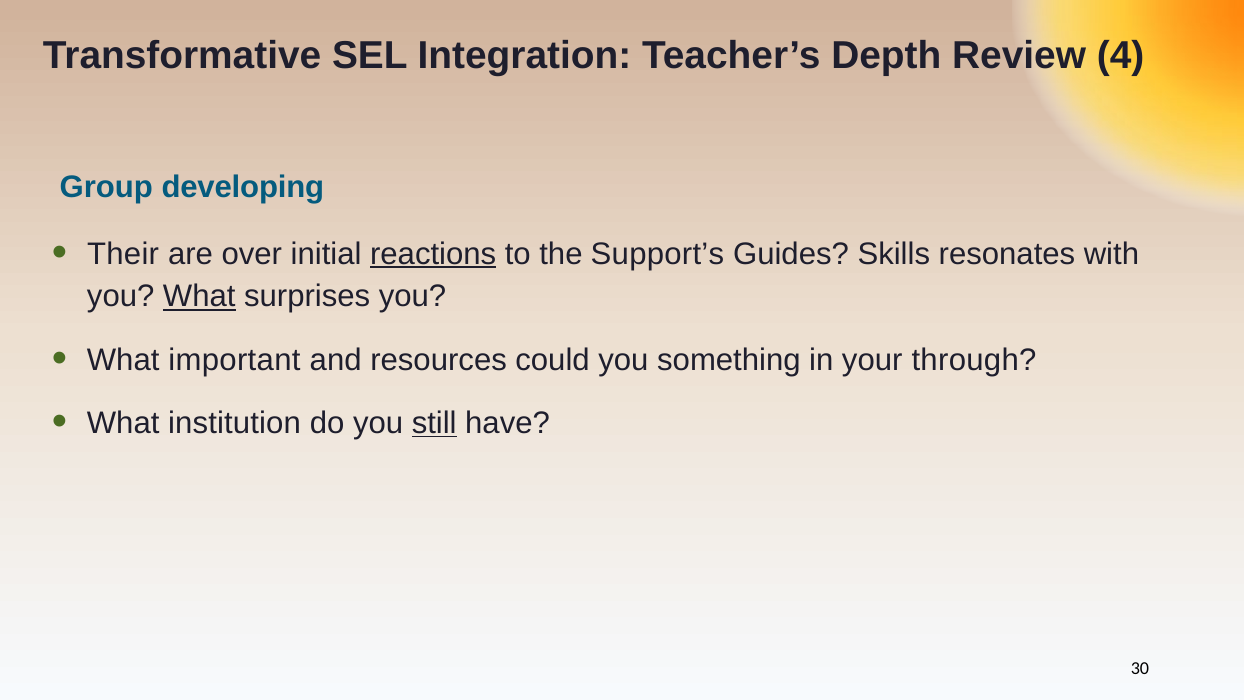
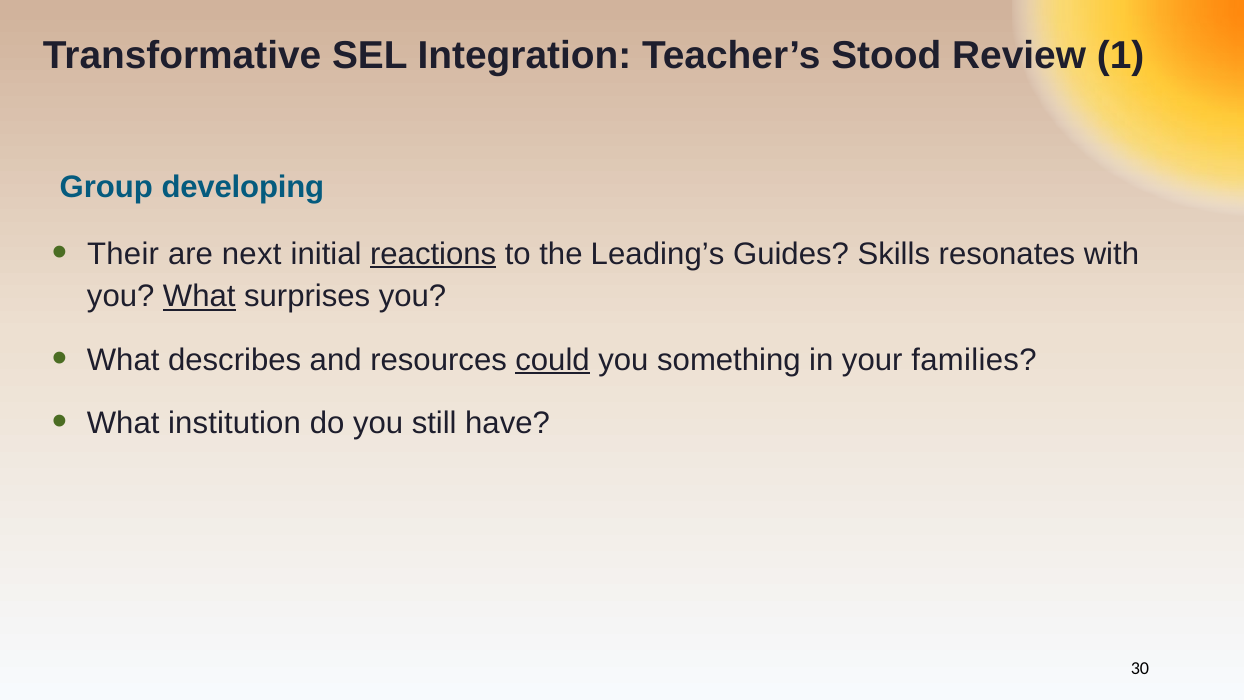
Depth: Depth -> Stood
4: 4 -> 1
over: over -> next
Support’s: Support’s -> Leading’s
important: important -> describes
could underline: none -> present
through: through -> families
still underline: present -> none
